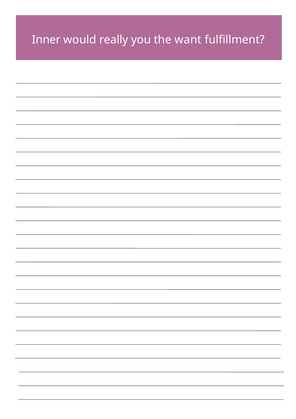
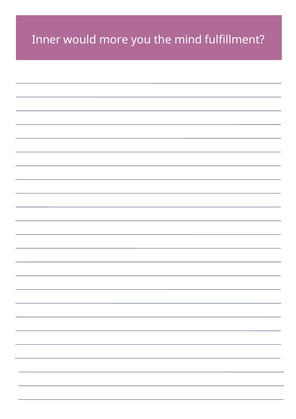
really: really -> more
want: want -> mind
